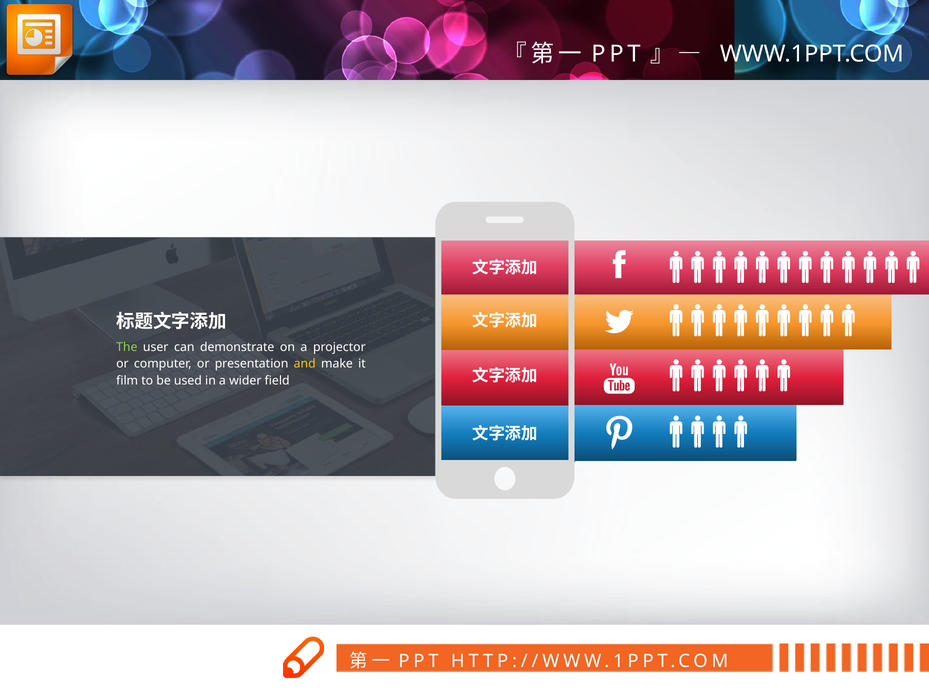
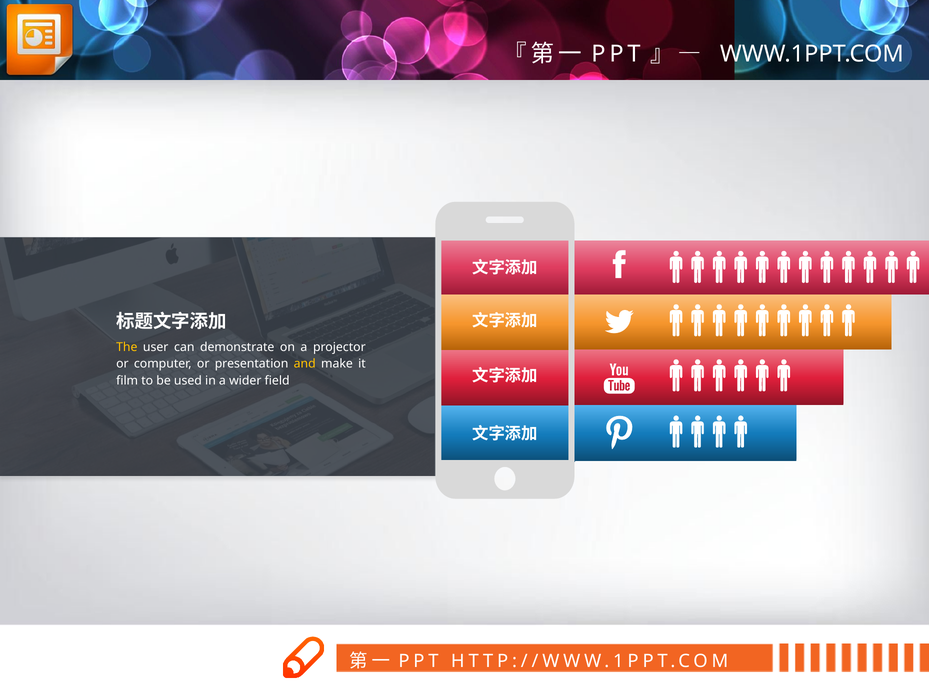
The colour: light green -> yellow
